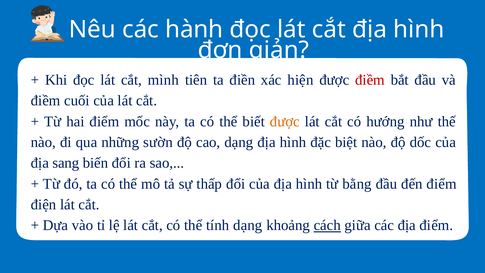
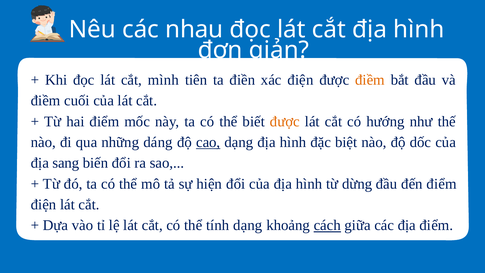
hành: hành -> nhau
xác hiện: hiện -> điện
điềm at (370, 80) colour: red -> orange
sườn: sườn -> dáng
cao underline: none -> present
thấp: thấp -> hiện
bằng: bằng -> dừng
